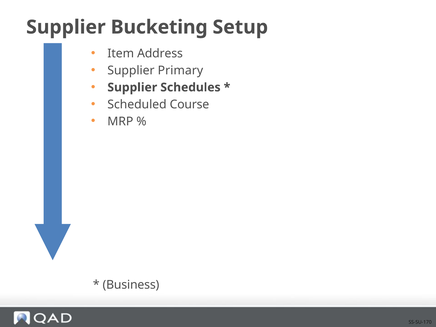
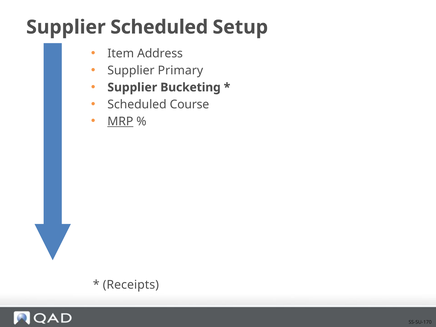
Bucketing at (159, 27): Bucketing -> Scheduled
Schedules: Schedules -> Bucketing
MRP underline: none -> present
Business: Business -> Receipts
